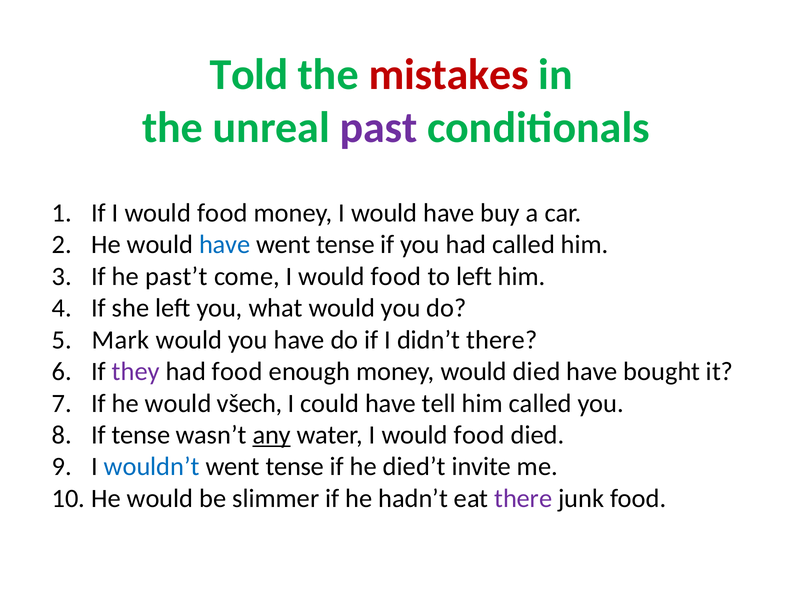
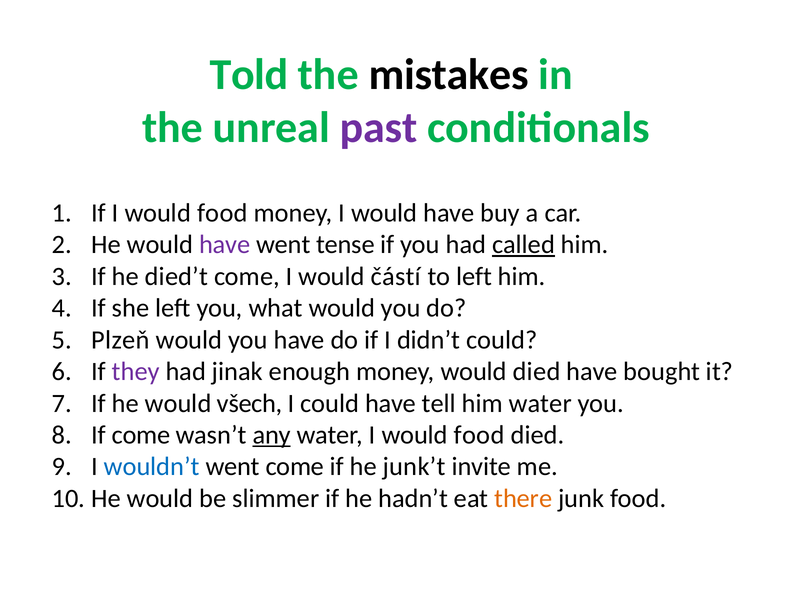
mistakes colour: red -> black
have at (225, 245) colour: blue -> purple
called at (524, 245) underline: none -> present
past’t: past’t -> died’t
come I would food: food -> částí
Mark: Mark -> Plzeň
didn’t there: there -> could
had food: food -> jinak
him called: called -> water
If tense: tense -> come
tense at (295, 467): tense -> come
died’t: died’t -> junk’t
there at (523, 498) colour: purple -> orange
